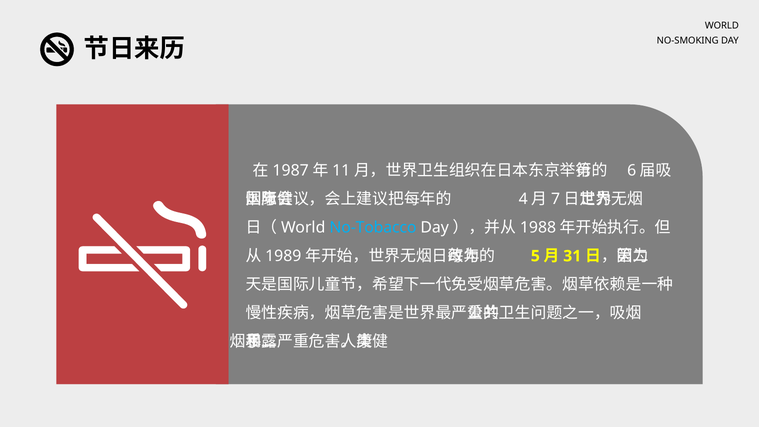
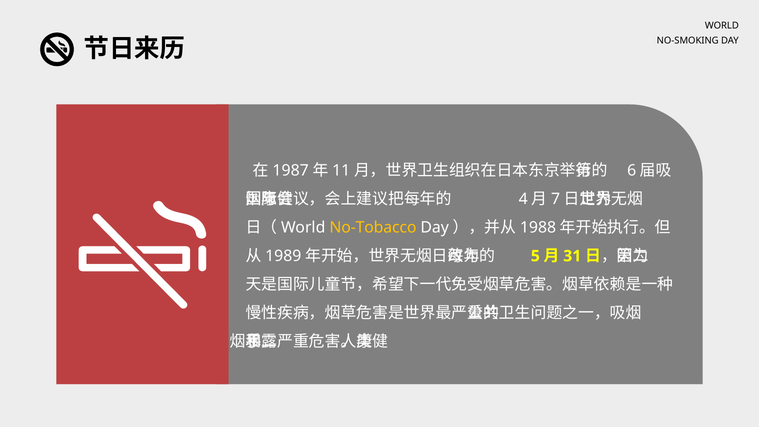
No-Tobacco colour: light blue -> yellow
